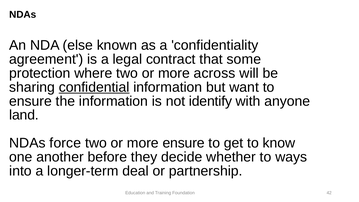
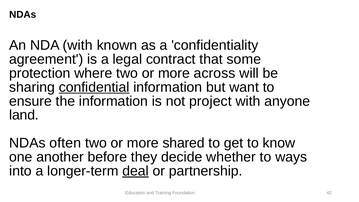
NDA else: else -> with
identify: identify -> project
force: force -> often
more ensure: ensure -> shared
deal underline: none -> present
